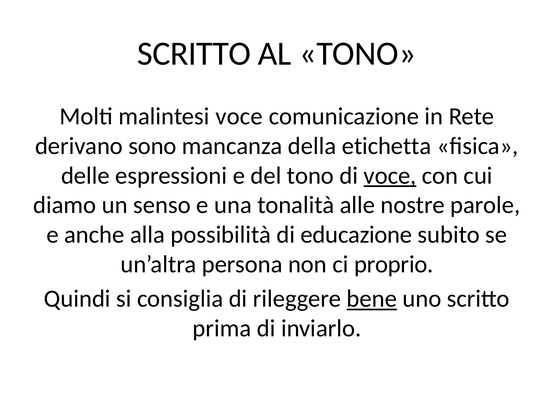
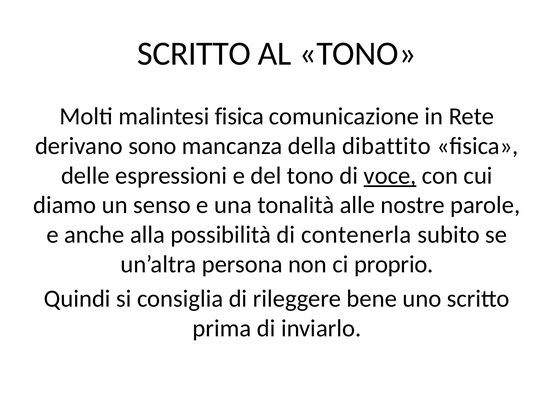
malintesi voce: voce -> fisica
etichetta: etichetta -> dibattito
educazione: educazione -> contenerla
bene underline: present -> none
